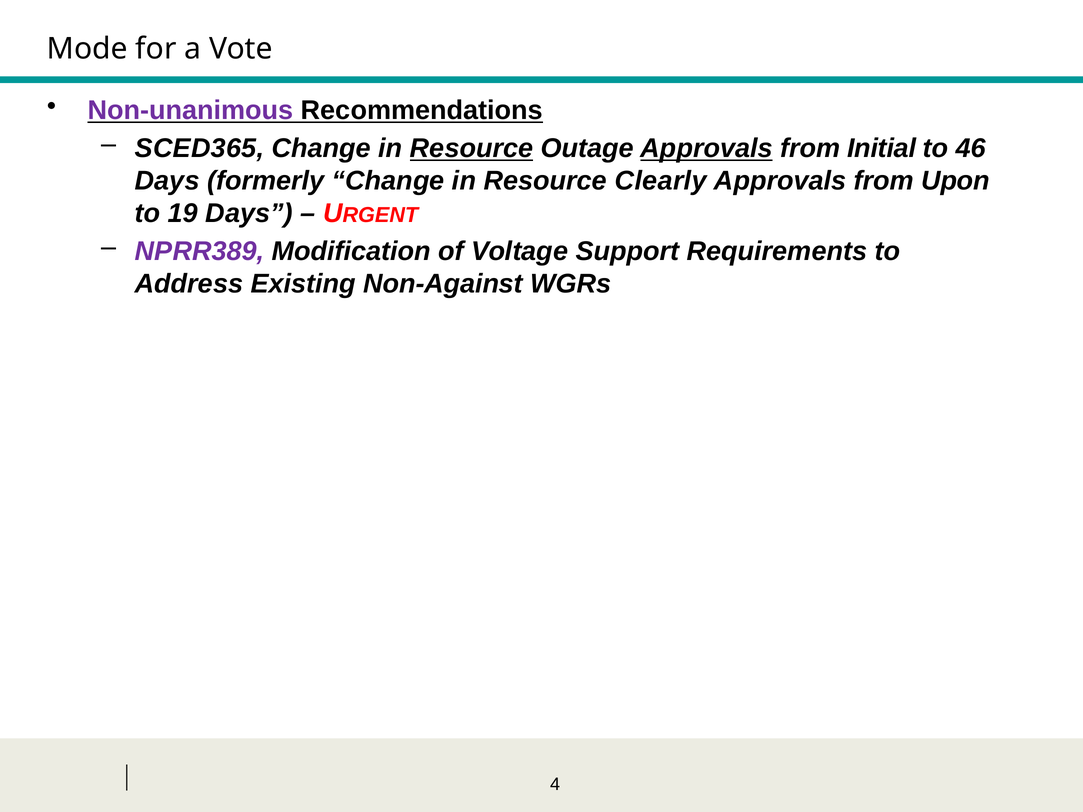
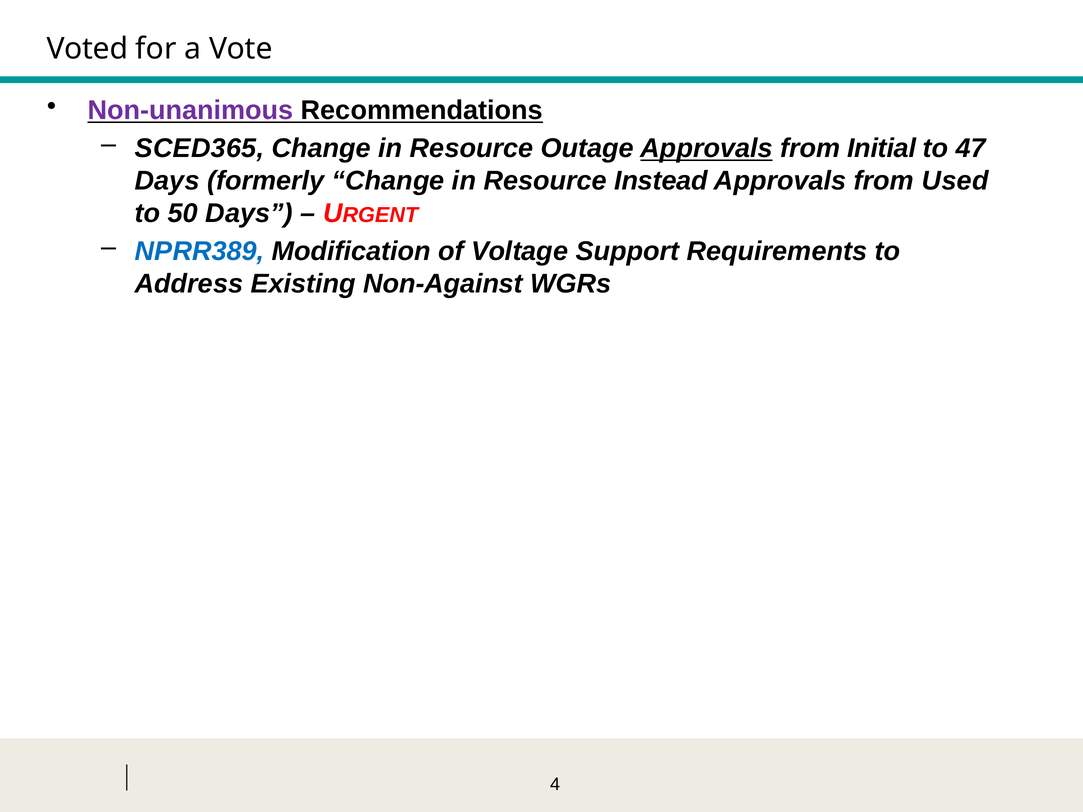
Mode: Mode -> Voted
Resource at (472, 148) underline: present -> none
46: 46 -> 47
Clearly: Clearly -> Instead
Upon: Upon -> Used
19: 19 -> 50
NPRR389 colour: purple -> blue
